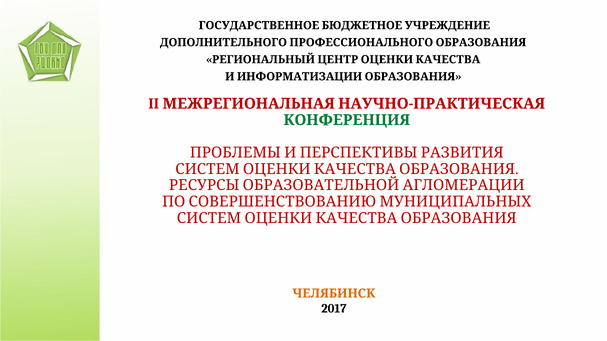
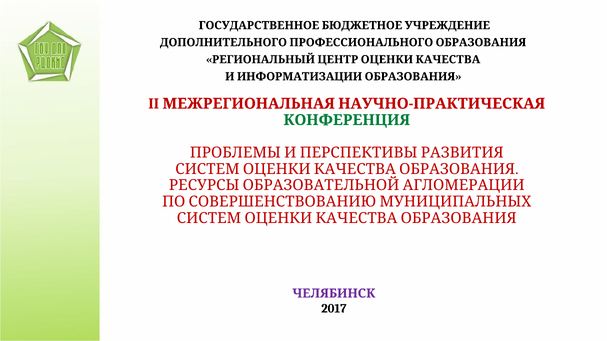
ЧЕЛЯБИНСК colour: orange -> purple
